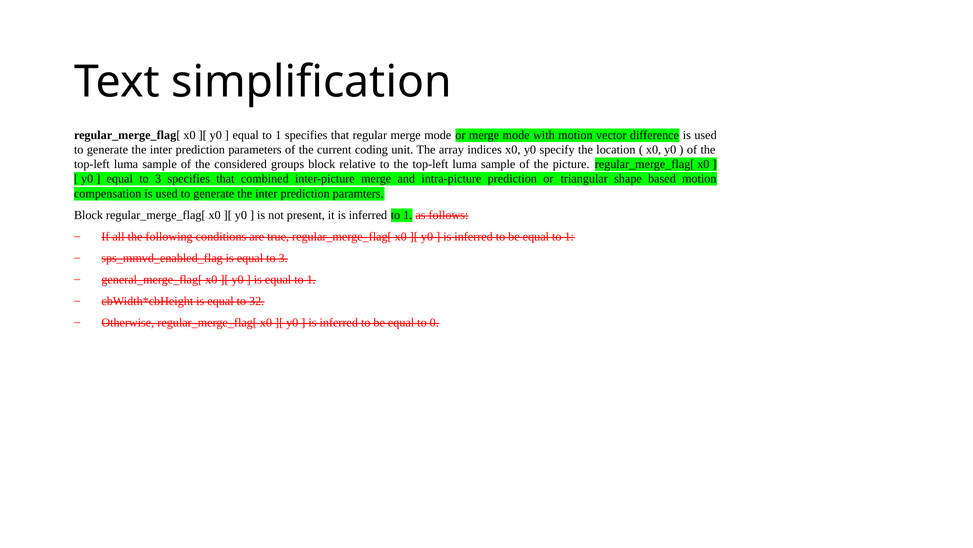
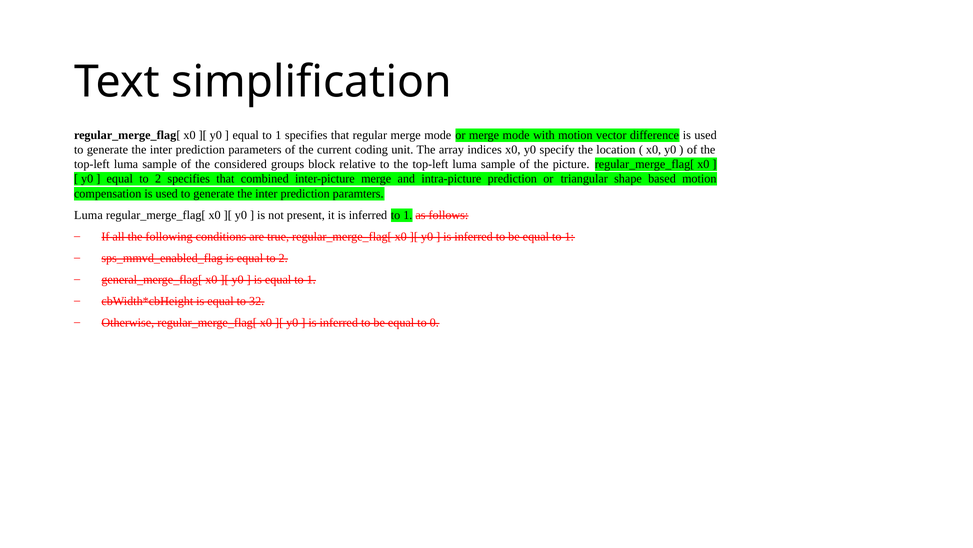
3 at (158, 179): 3 -> 2
Block at (89, 215): Block -> Luma
is equal to 3: 3 -> 2
